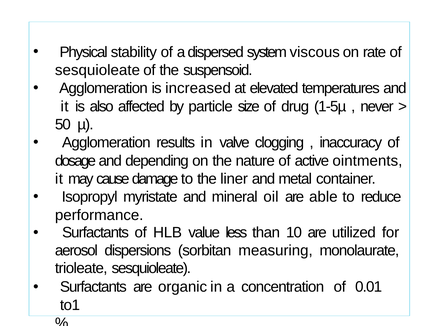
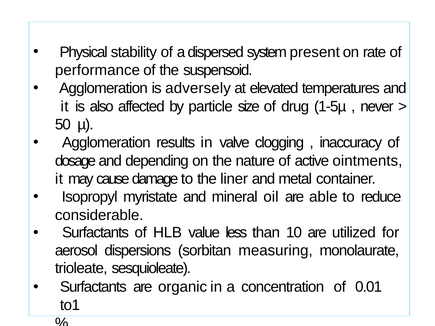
viscous: viscous -> present
sesquioleate at (97, 70): sesquioleate -> performance
increased: increased -> adversely
performance: performance -> considerable
